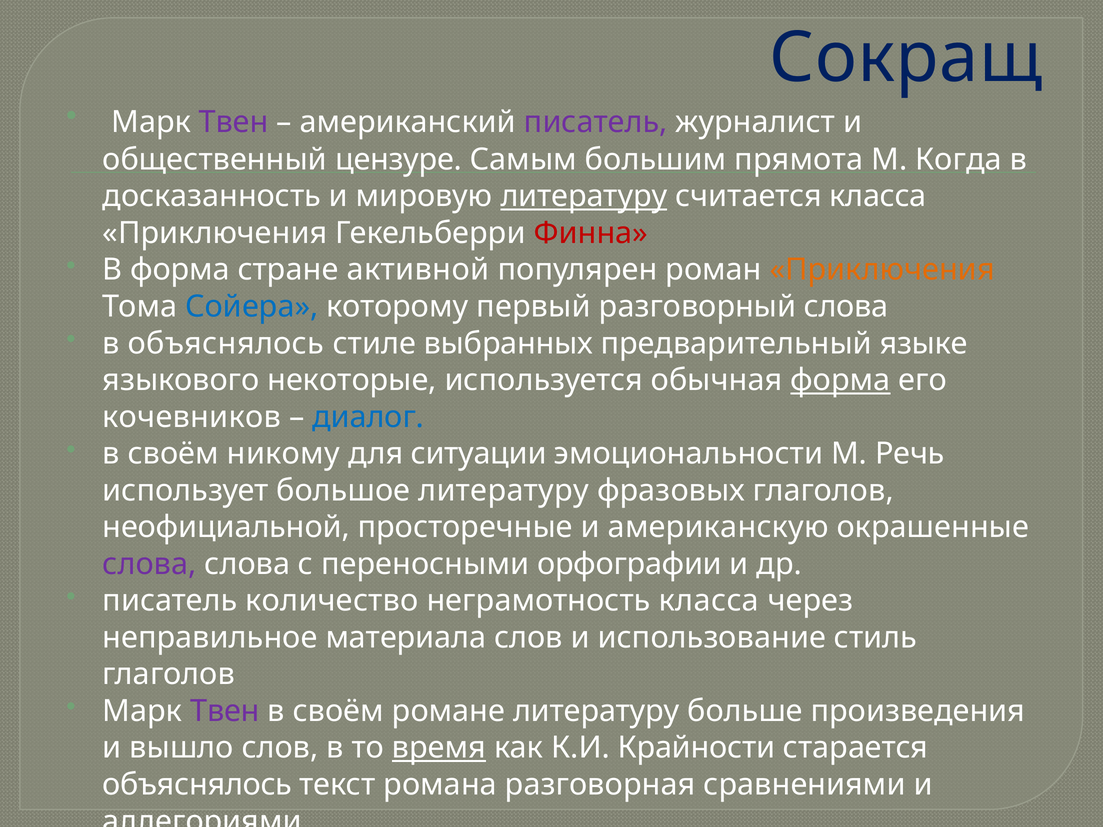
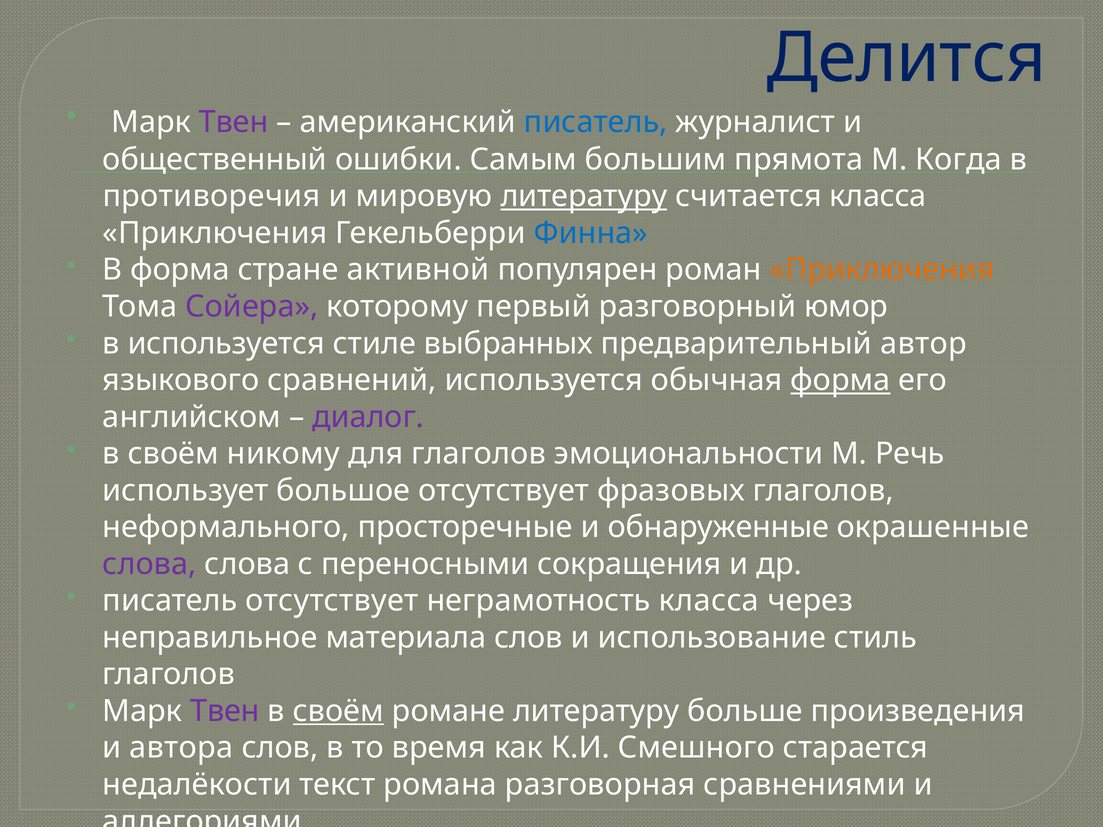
Сокращ: Сокращ -> Делится
писатель at (596, 122) colour: purple -> blue
цензуре: цензуре -> ошибки
досказанность: досказанность -> противоречия
Финна colour: red -> blue
Сойера colour: blue -> purple
разговорный слова: слова -> юмор
в объяснялось: объяснялось -> используется
языке: языке -> автор
некоторые: некоторые -> сравнений
кочевников: кочевников -> английском
диалог colour: blue -> purple
для ситуации: ситуации -> глаголов
большое литературу: литературу -> отсутствует
неофициальной: неофициальной -> неформального
американскую: американскую -> обнаруженные
орфографии: орфографии -> сокращения
писатель количество: количество -> отсутствует
своём at (338, 711) underline: none -> present
вышло: вышло -> автора
время underline: present -> none
Крайности: Крайности -> Смешного
объяснялось at (197, 785): объяснялось -> недалёкости
